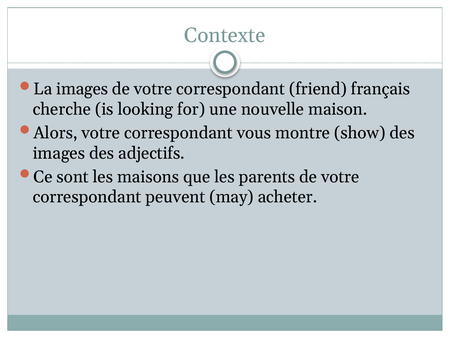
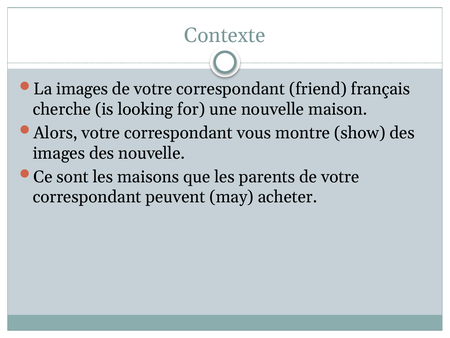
des adjectifs: adjectifs -> nouvelle
